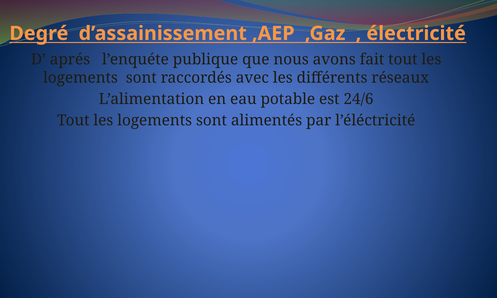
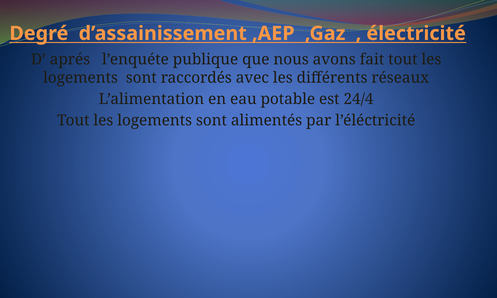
24/6: 24/6 -> 24/4
